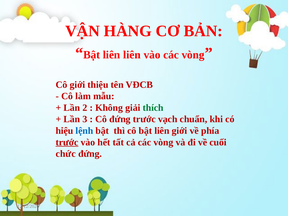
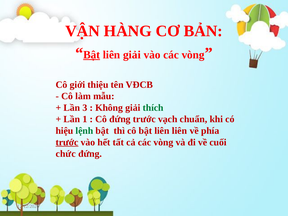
Bật at (92, 55) underline: none -> present
liên liên: liên -> giải
2: 2 -> 3
3: 3 -> 1
lệnh colour: blue -> green
liên giới: giới -> liên
